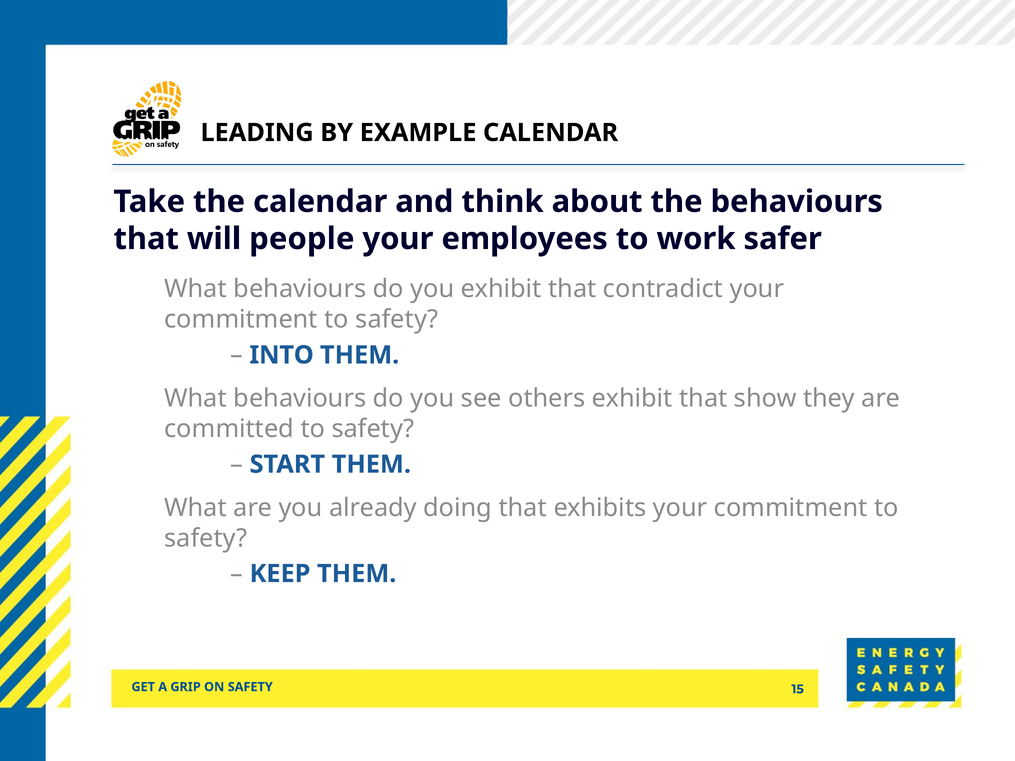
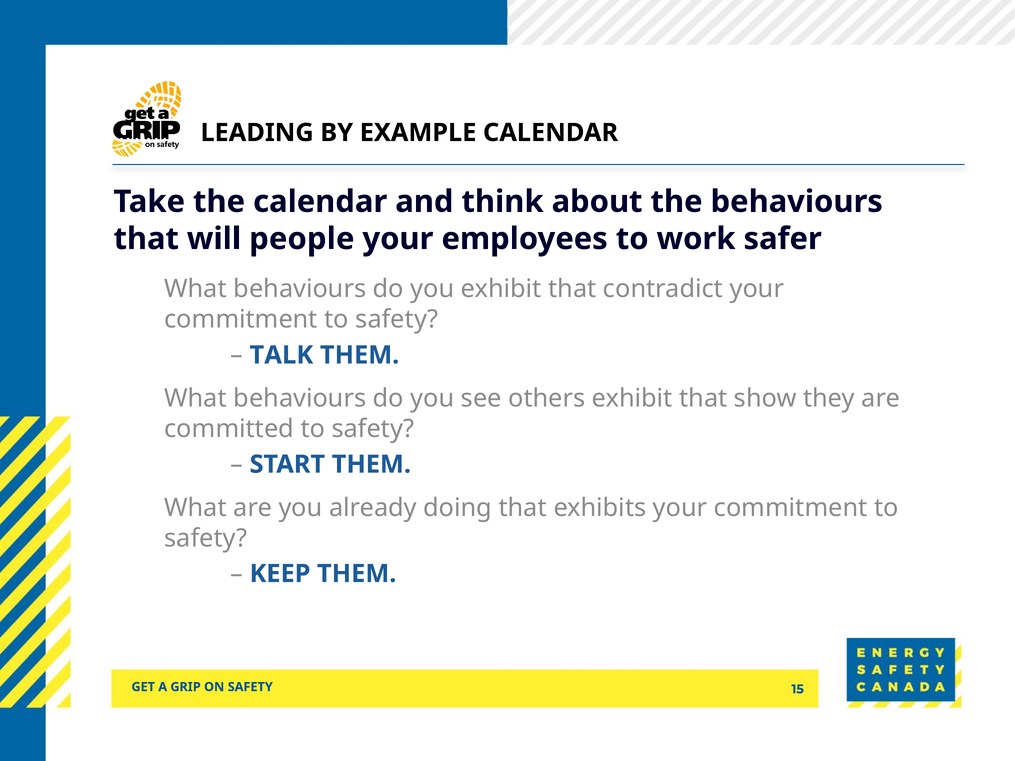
INTO: INTO -> TALK
